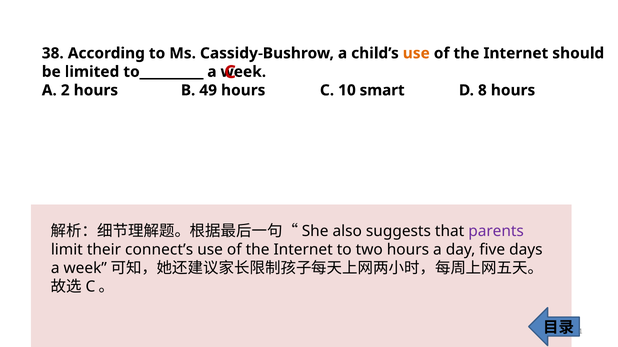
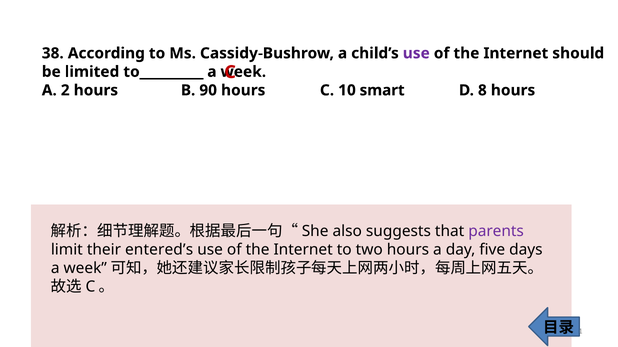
use at (416, 53) colour: orange -> purple
49: 49 -> 90
connect’s: connect’s -> entered’s
